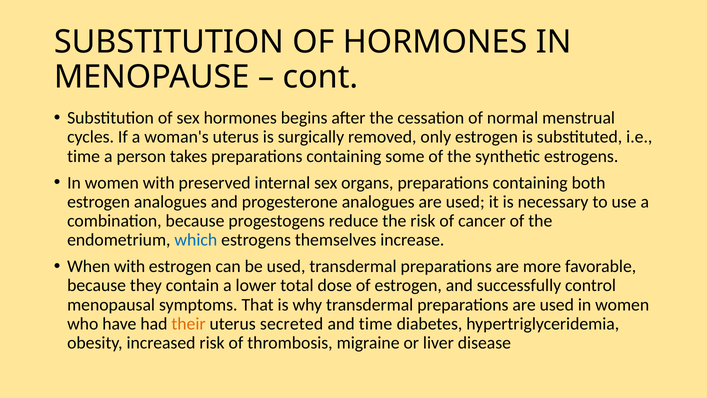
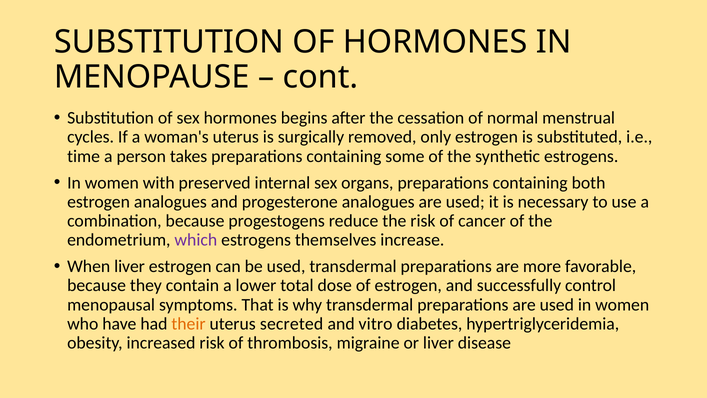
which colour: blue -> purple
When with: with -> liver
and time: time -> vitro
